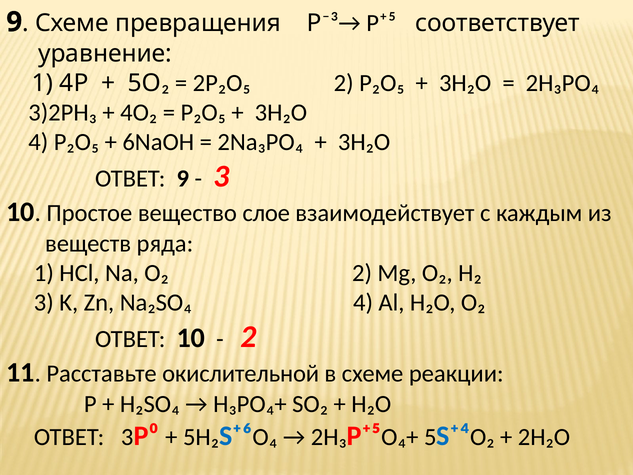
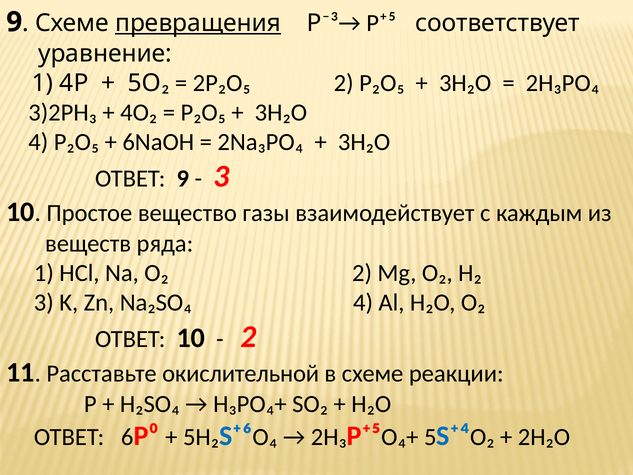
превращения underline: none -> present
слое: слое -> газы
ОТВЕТ 3: 3 -> 6
